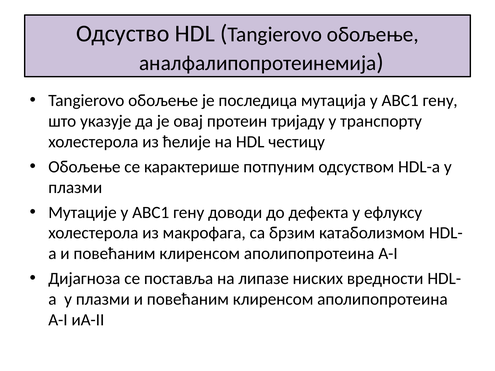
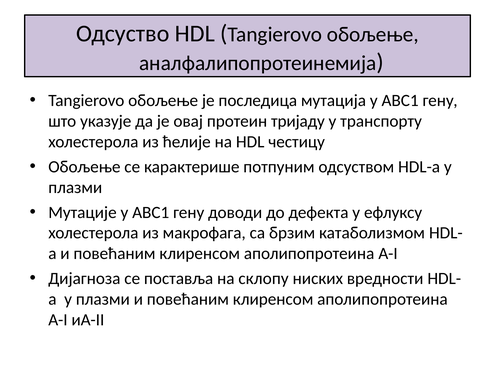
липазе: липазе -> склопу
